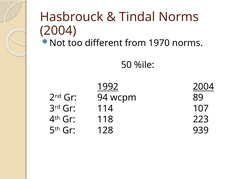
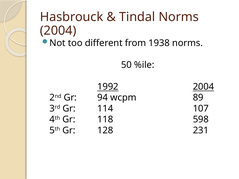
1970: 1970 -> 1938
223: 223 -> 598
939: 939 -> 231
